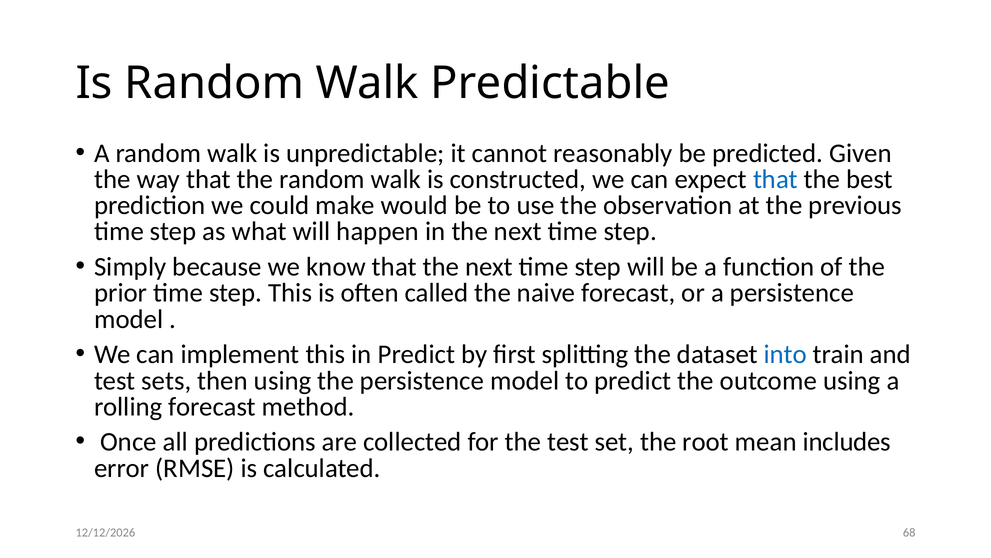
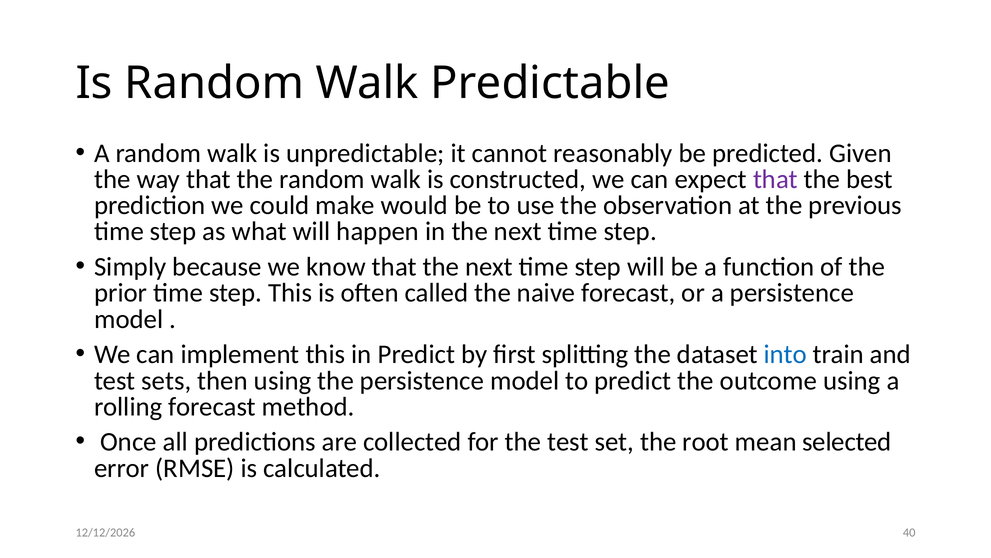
that at (775, 179) colour: blue -> purple
includes: includes -> selected
68: 68 -> 40
